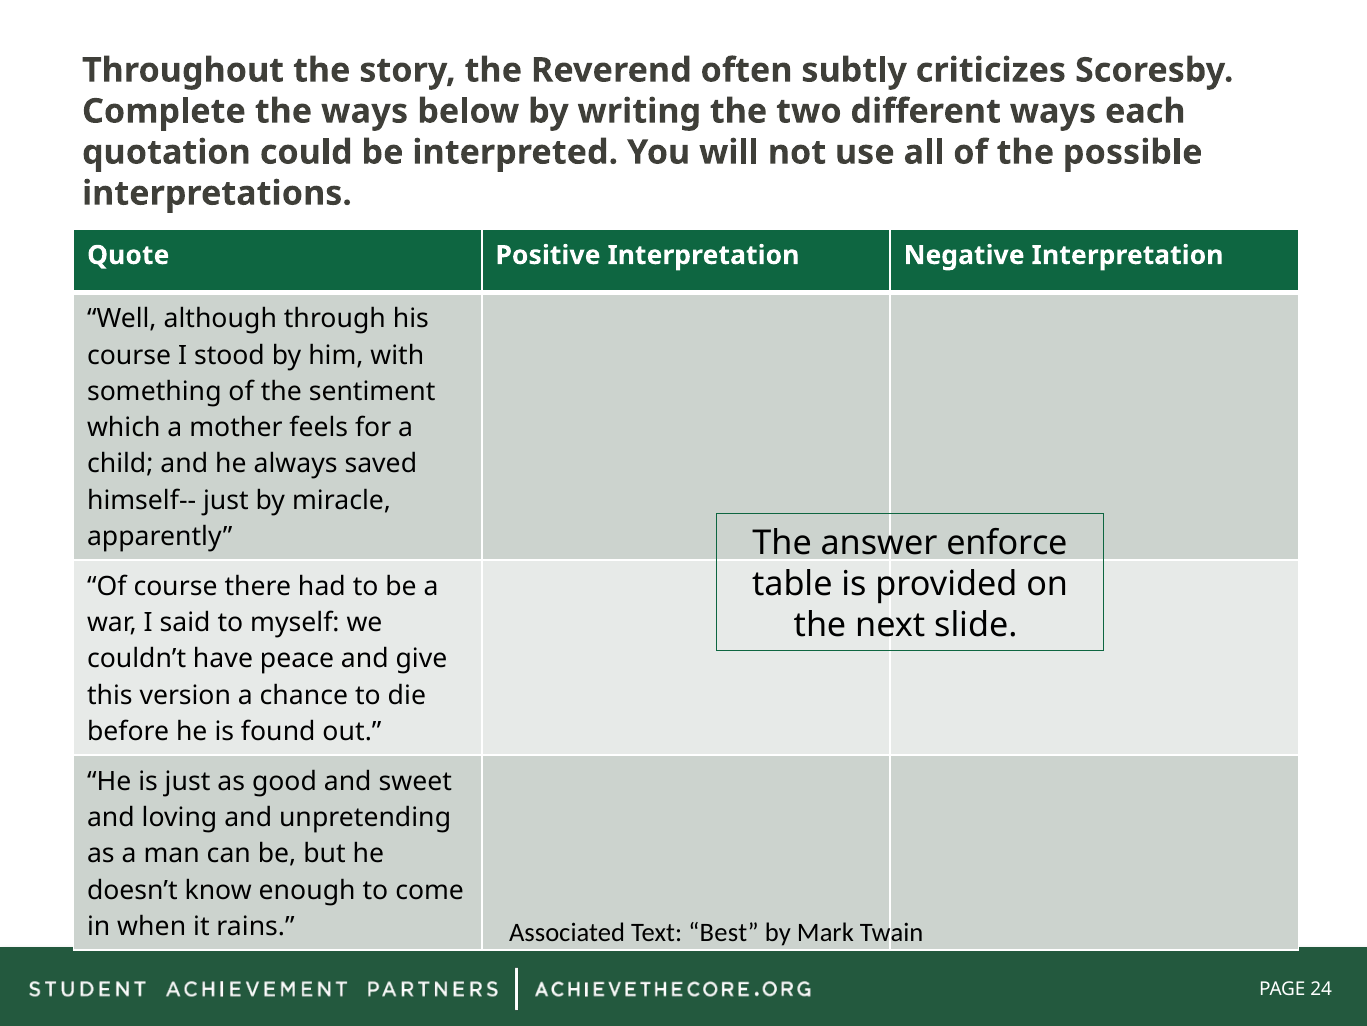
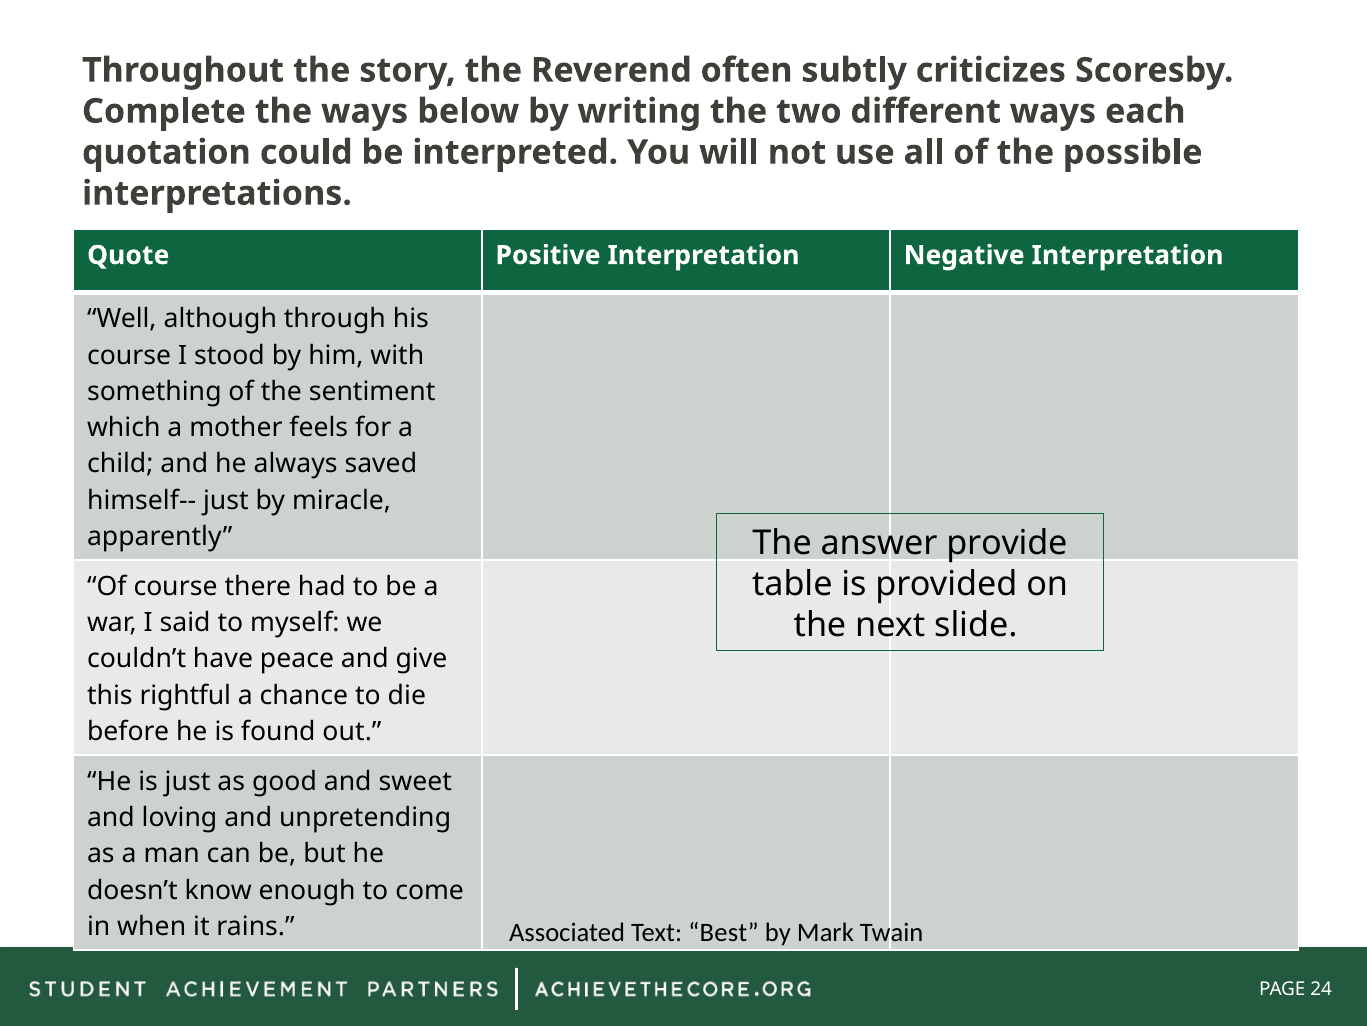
enforce: enforce -> provide
version: version -> rightful
